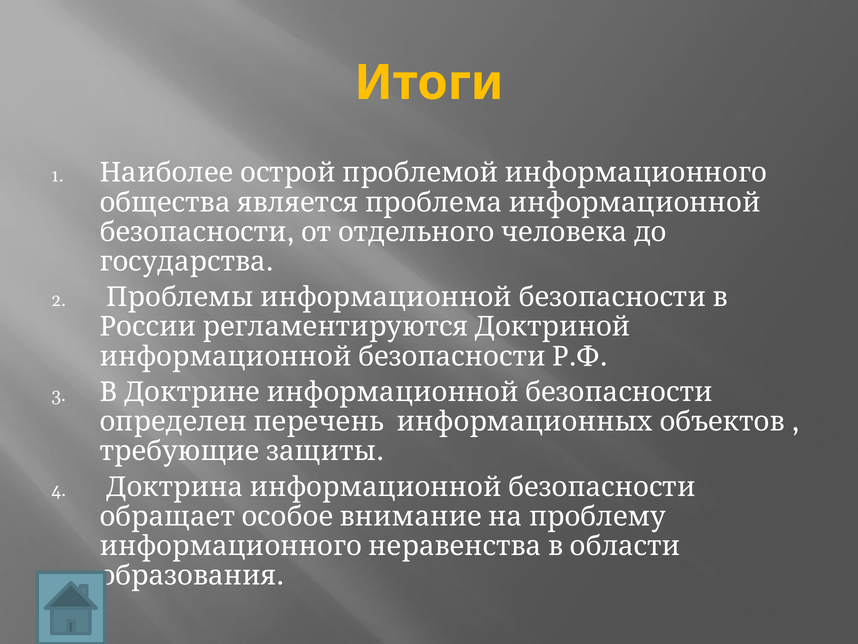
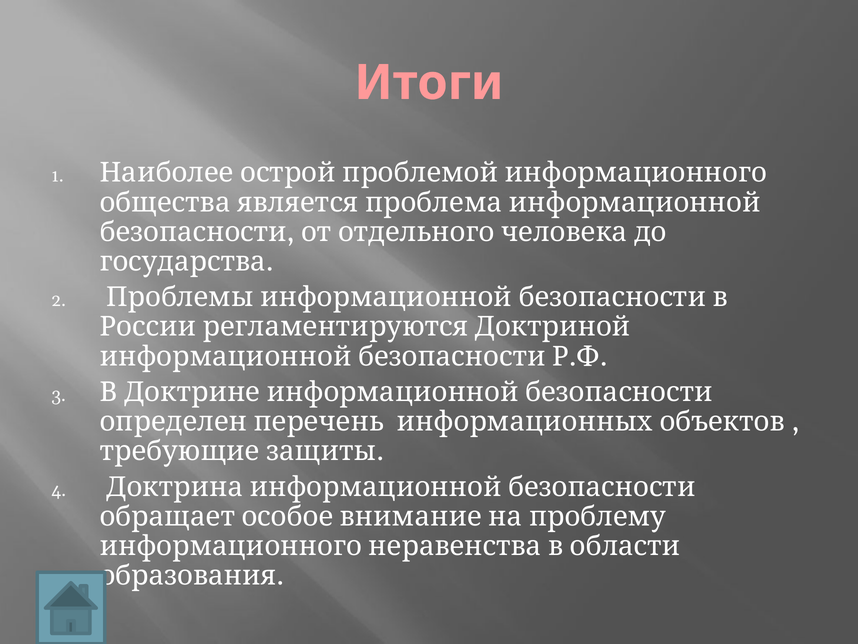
Итоги colour: yellow -> pink
